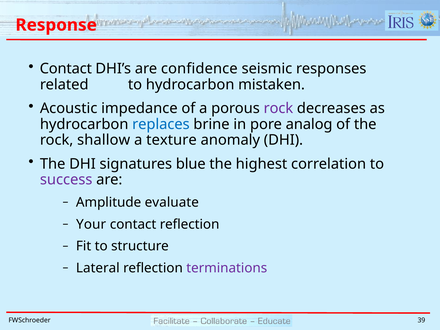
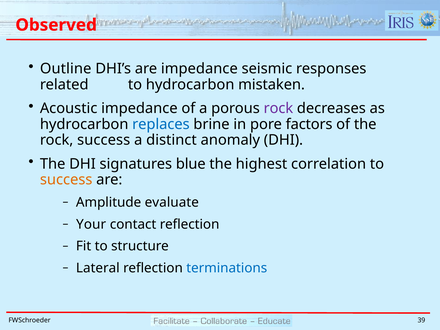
Response: Response -> Observed
Contact at (66, 69): Contact -> Outline
are confidence: confidence -> impedance
analog: analog -> factors
rock shallow: shallow -> success
texture: texture -> distinct
success at (66, 180) colour: purple -> orange
terminations colour: purple -> blue
